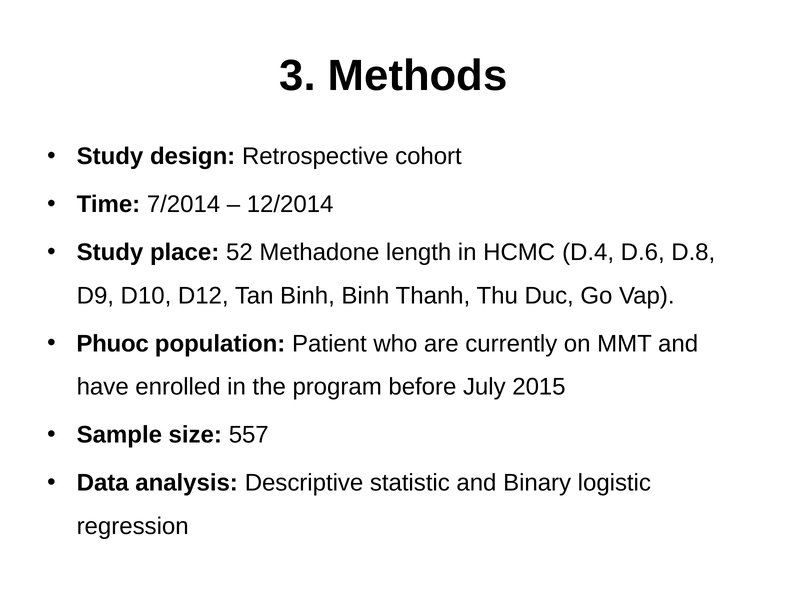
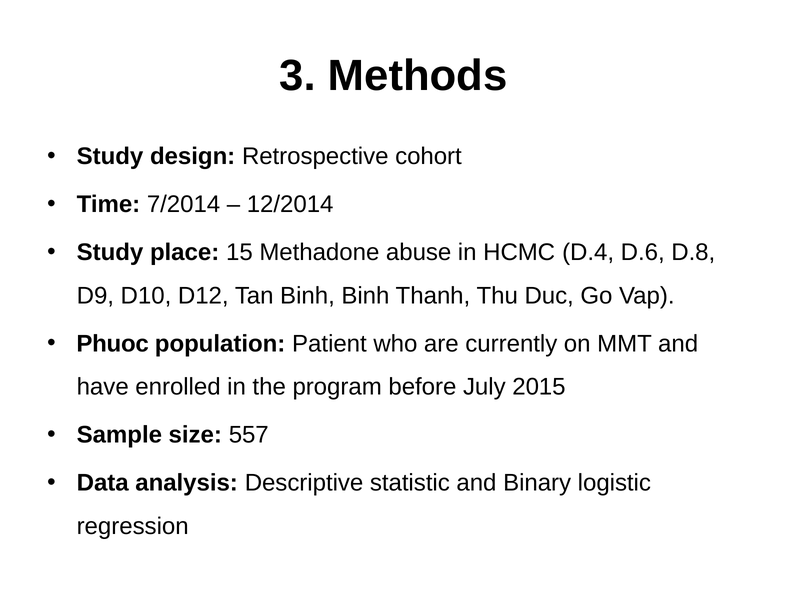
52: 52 -> 15
length: length -> abuse
